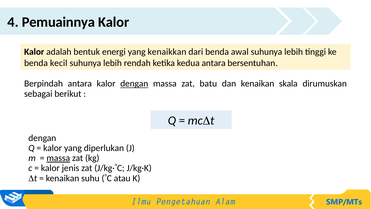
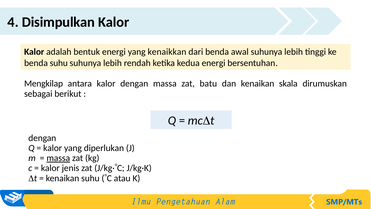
Pemuainnya: Pemuainnya -> Disimpulkan
benda kecil: kecil -> suhu
kedua antara: antara -> energi
Berpindah: Berpindah -> Mengkilap
dengan at (134, 84) underline: present -> none
